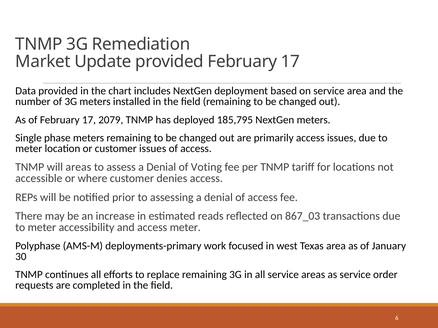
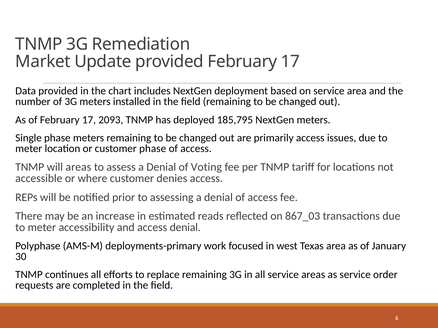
2079: 2079 -> 2093
customer issues: issues -> phase
access meter: meter -> denial
